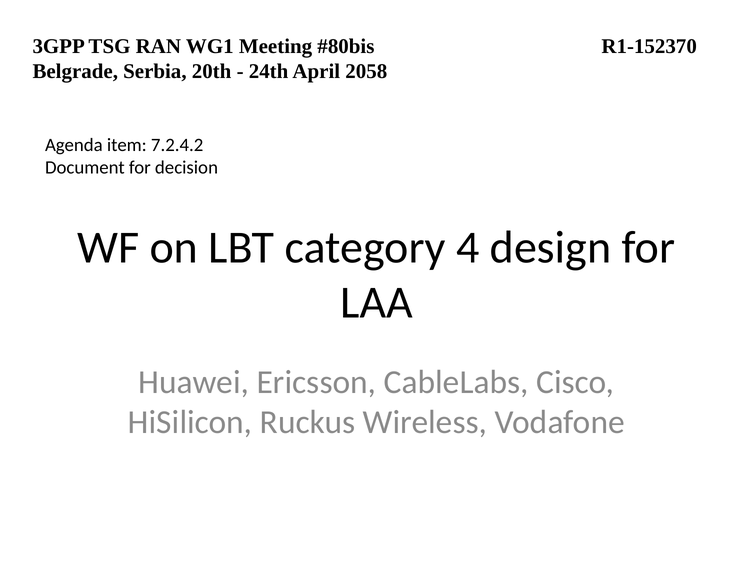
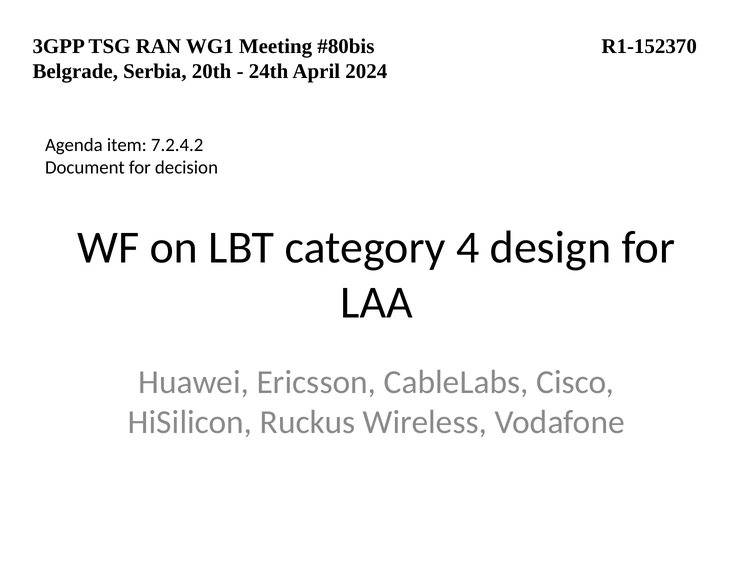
2058: 2058 -> 2024
